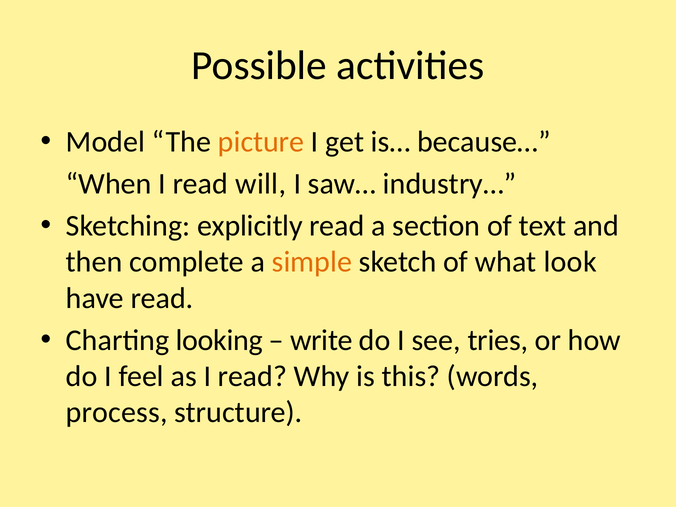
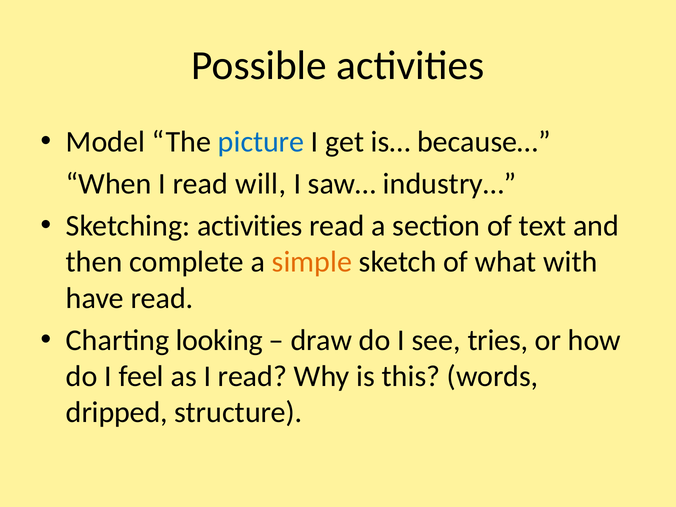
picture colour: orange -> blue
Sketching explicitly: explicitly -> activities
look: look -> with
write: write -> draw
process: process -> dripped
